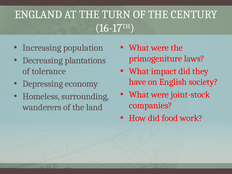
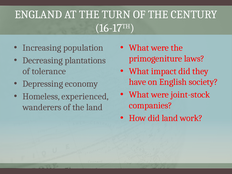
surrounding: surrounding -> experienced
did food: food -> land
